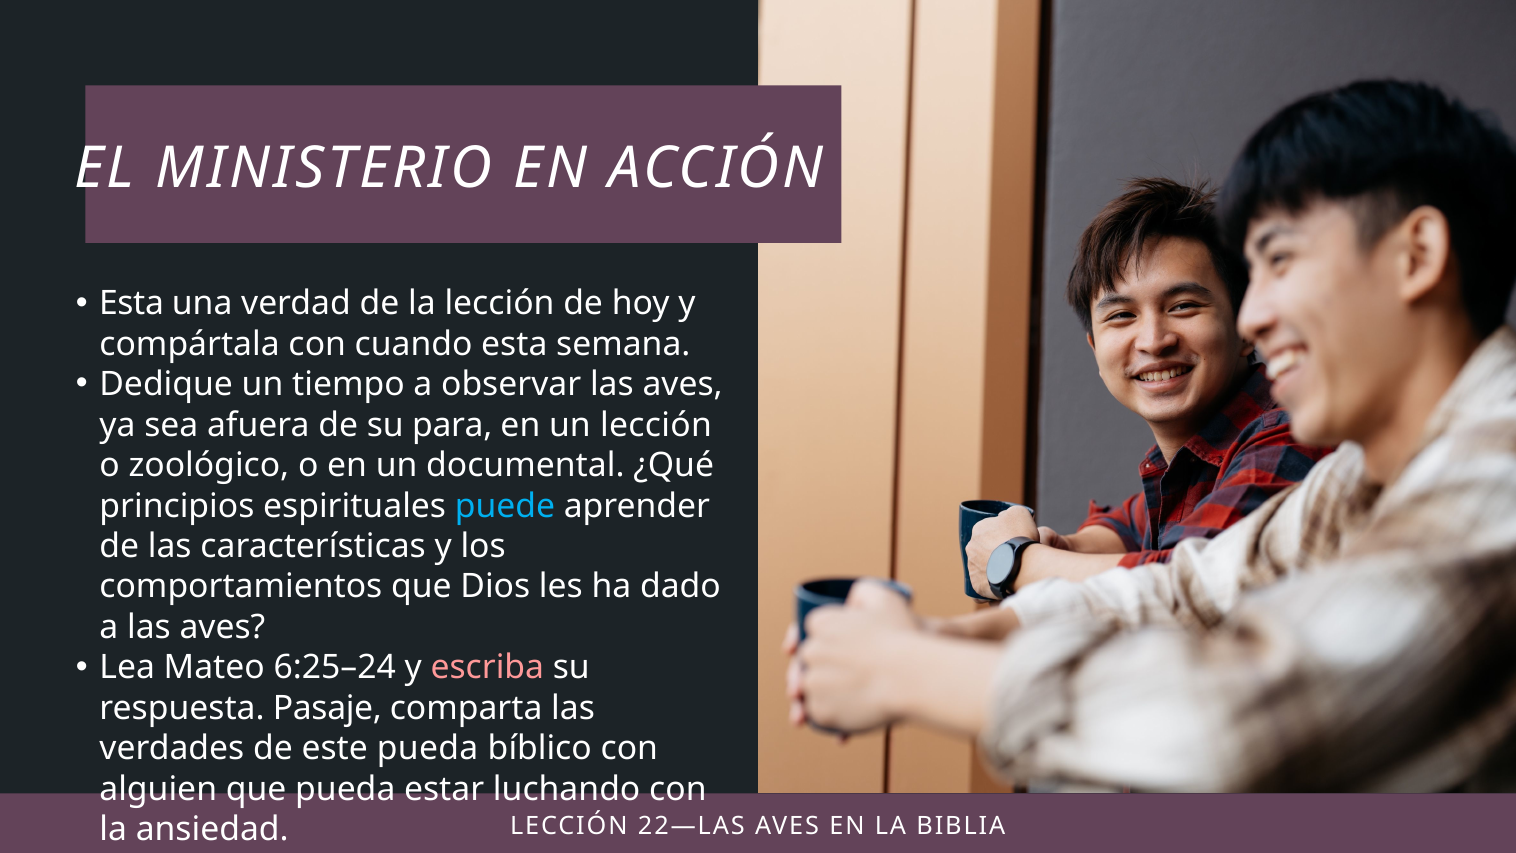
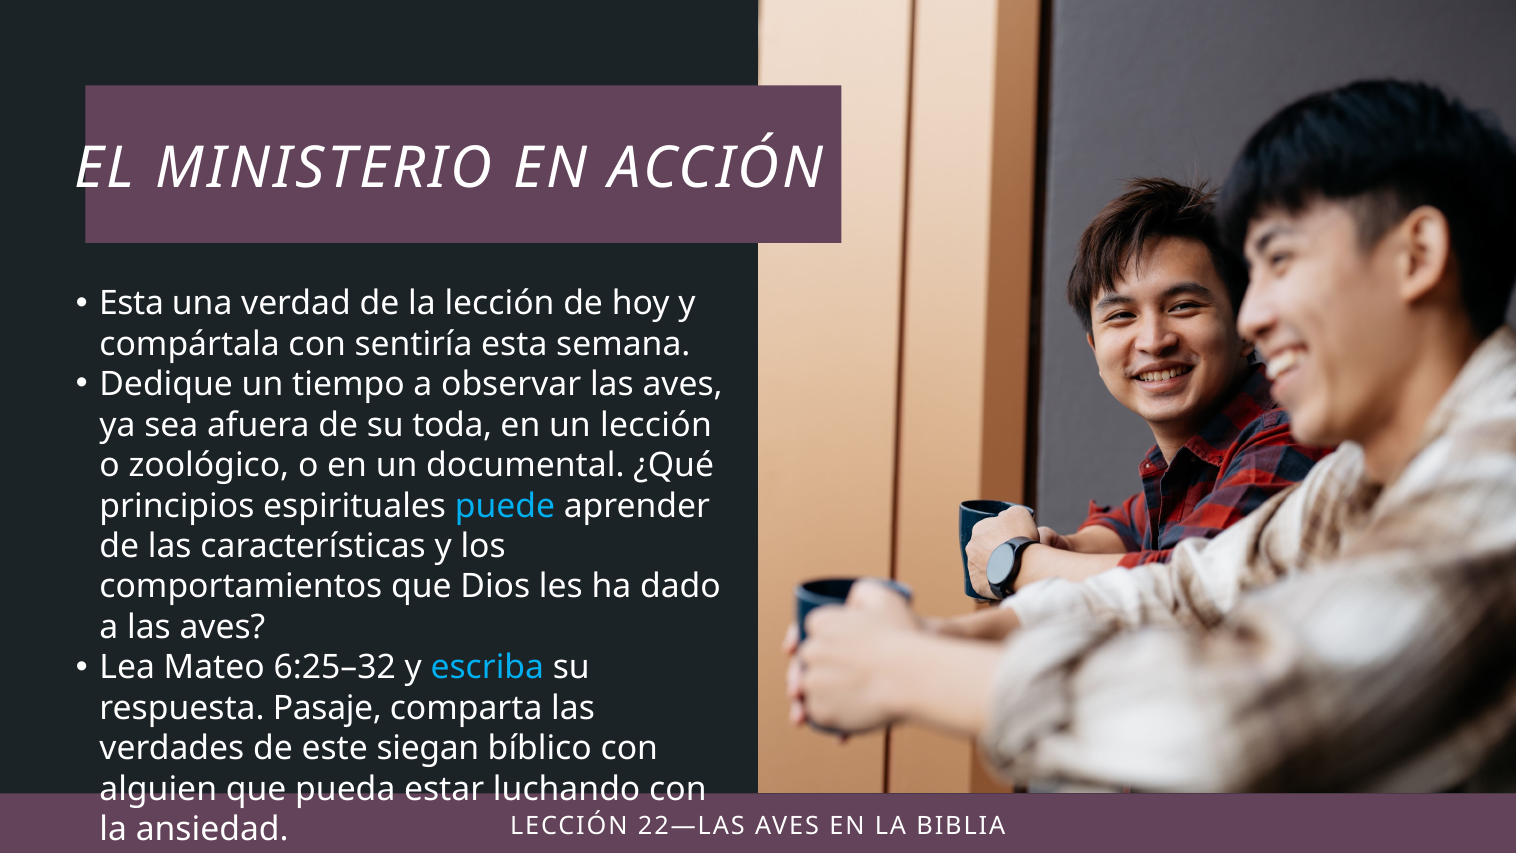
cuando: cuando -> sentiría
para: para -> toda
6:25–24: 6:25–24 -> 6:25–32
escriba colour: pink -> light blue
este pueda: pueda -> siegan
